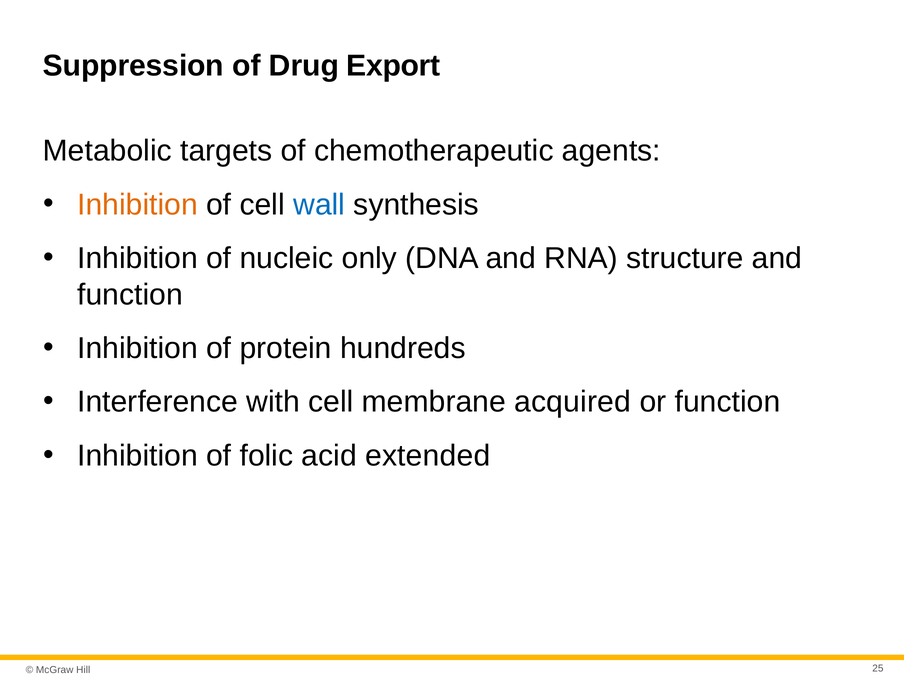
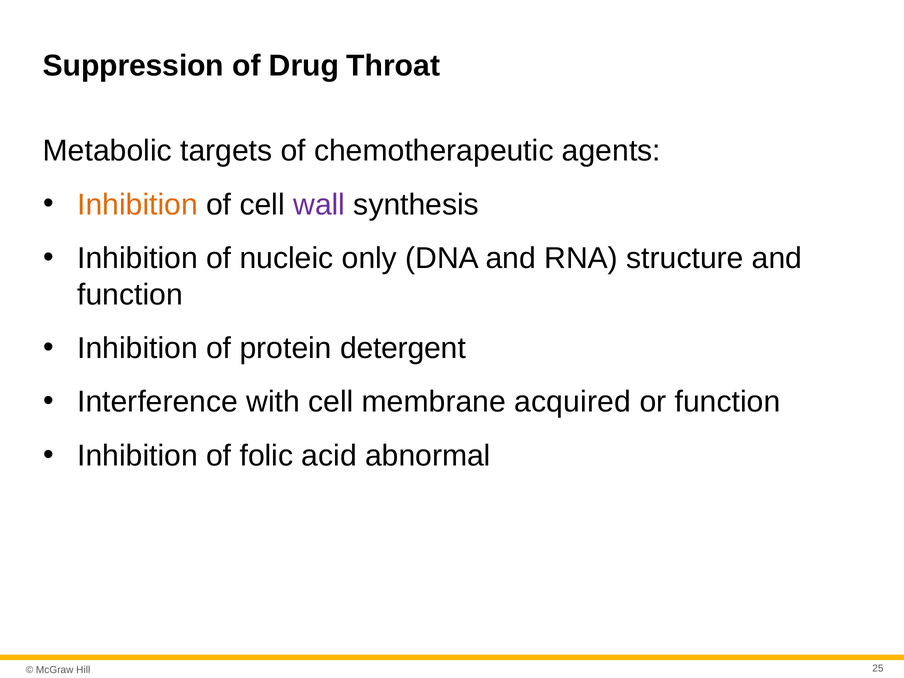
Export: Export -> Throat
wall colour: blue -> purple
hundreds: hundreds -> detergent
extended: extended -> abnormal
